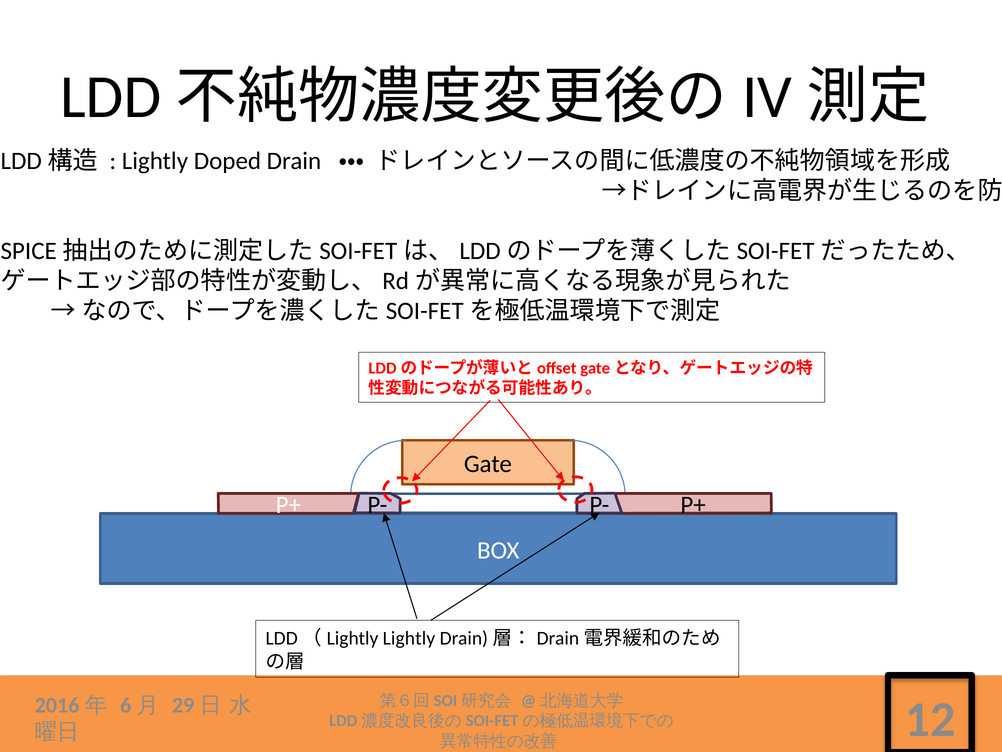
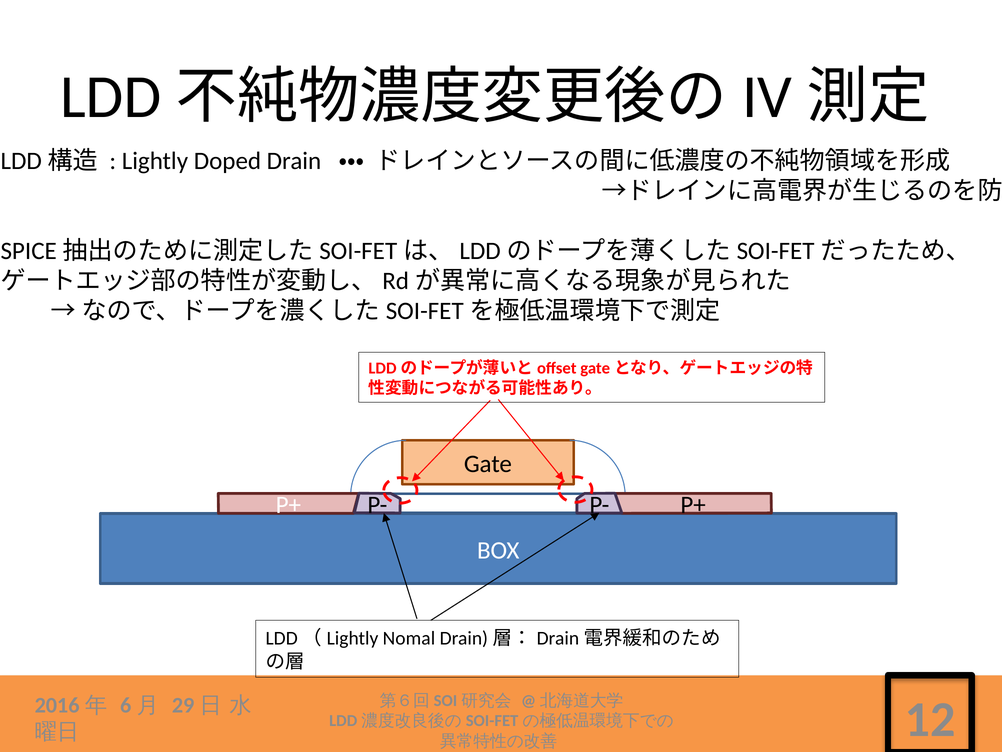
LDD（Lightly Lightly: Lightly -> Nomal
